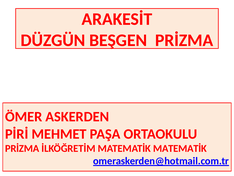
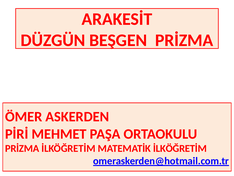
MATEMATİK MATEMATİK: MATEMATİK -> İLKÖĞRETİM
